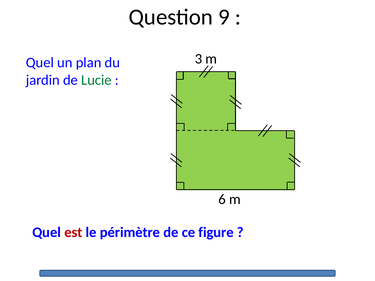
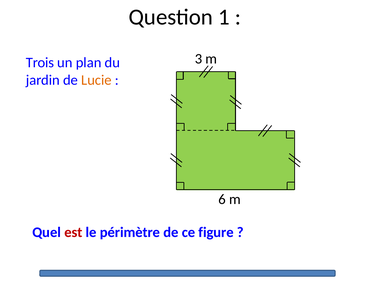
9: 9 -> 1
Quel at (40, 63): Quel -> Trois
Lucie colour: green -> orange
